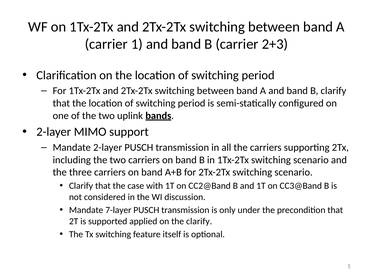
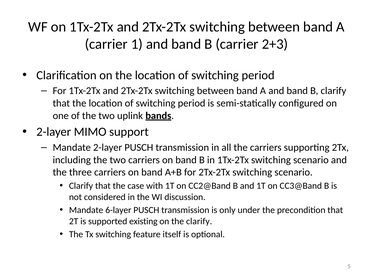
7-layer: 7-layer -> 6-layer
applied: applied -> existing
